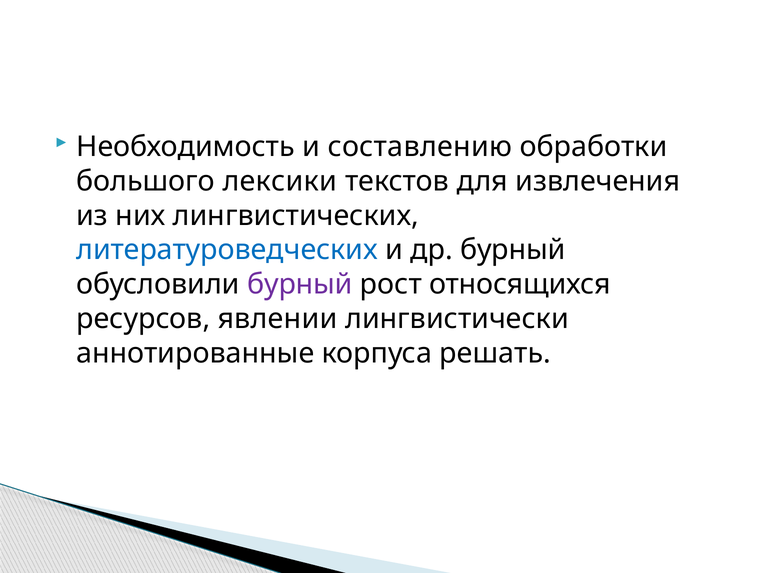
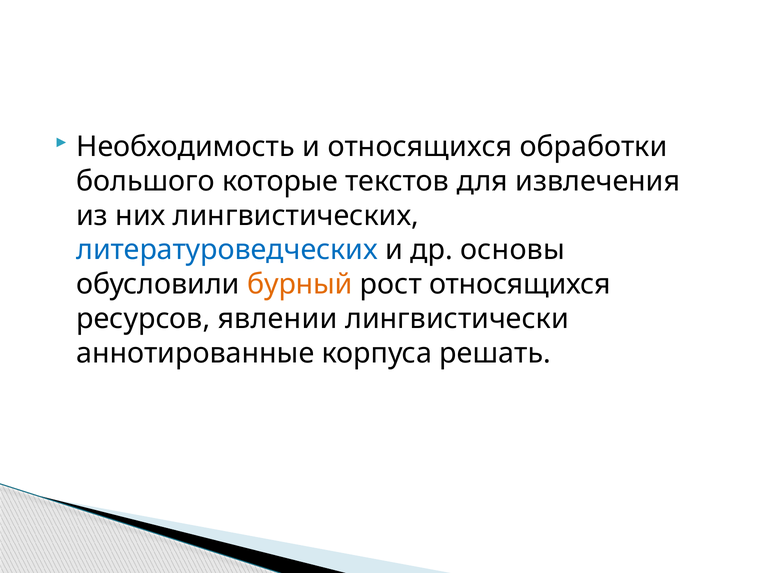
и составлению: составлению -> относящихся
лексики: лексики -> которые
др бурный: бурный -> основы
бурный at (300, 284) colour: purple -> orange
